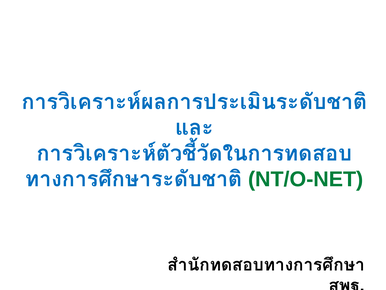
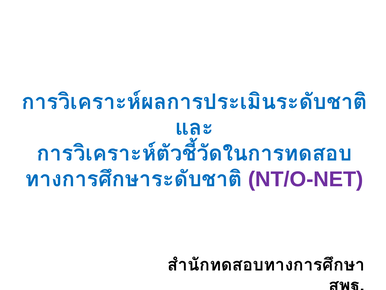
NT/O-NET colour: green -> purple
